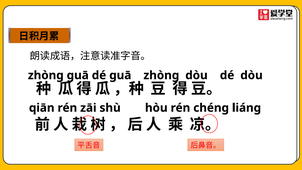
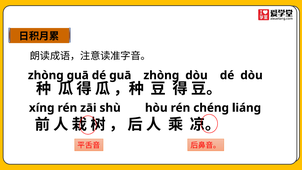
qiān: qiān -> xíng
